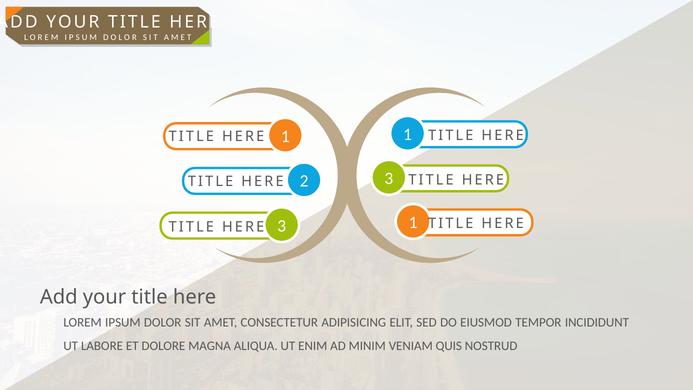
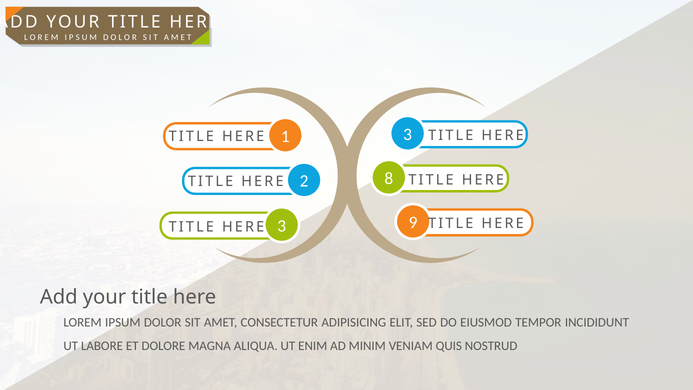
1 at (408, 134): 1 -> 3
3 at (389, 178): 3 -> 8
1 at (413, 223): 1 -> 9
